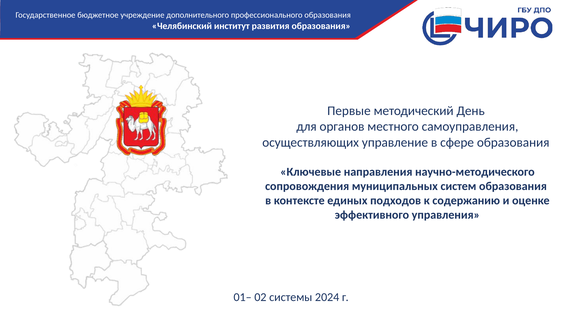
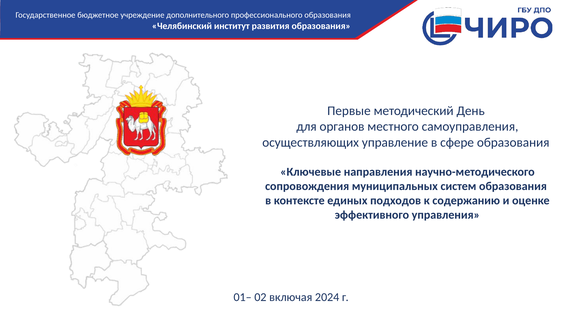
системы: системы -> включая
